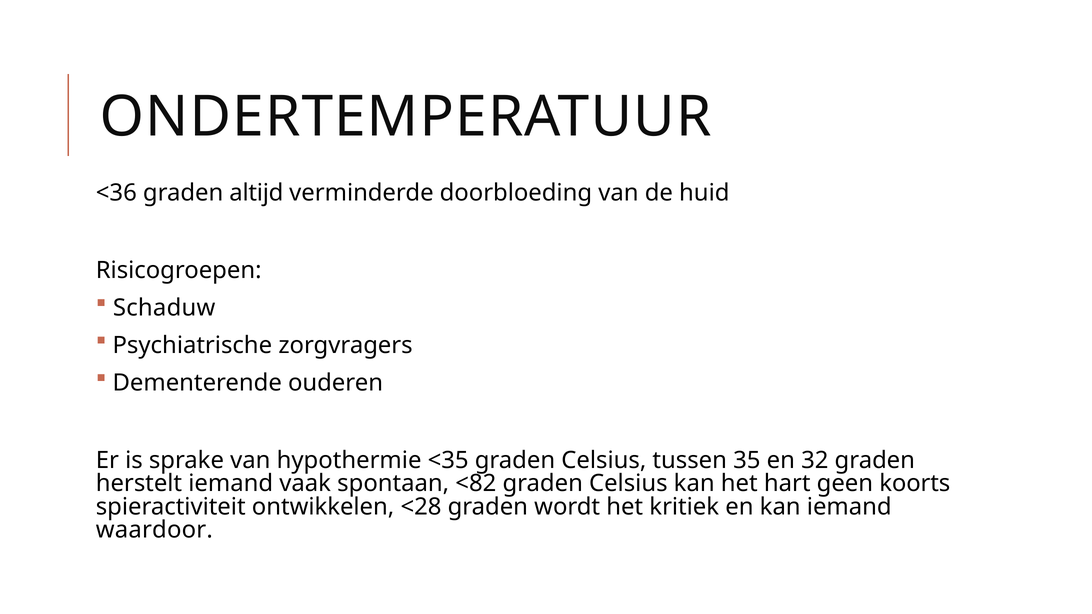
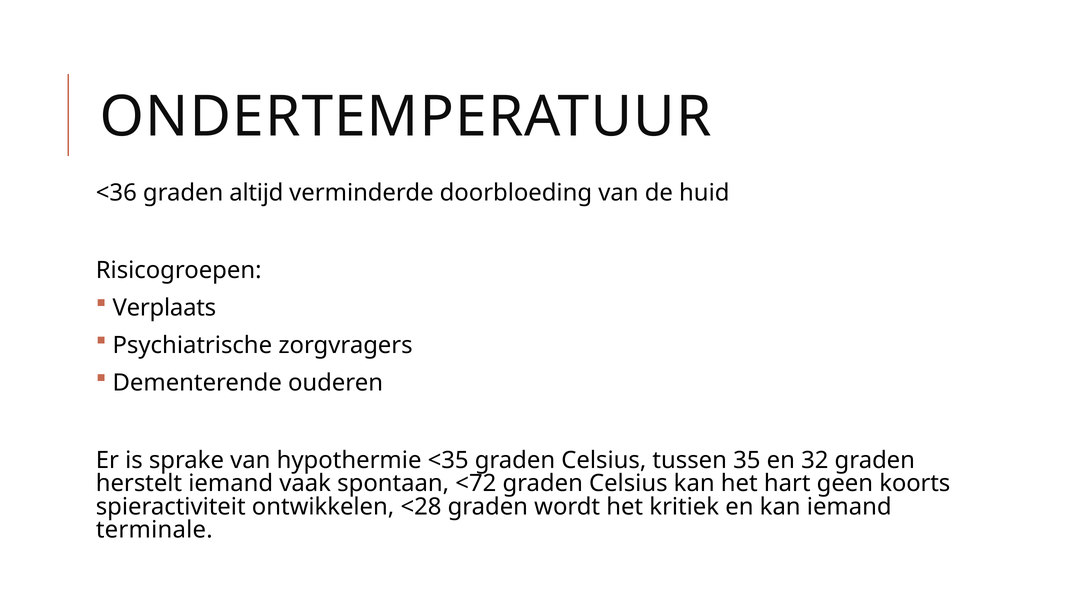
Schaduw: Schaduw -> Verplaats
<82: <82 -> <72
waardoor: waardoor -> terminale
